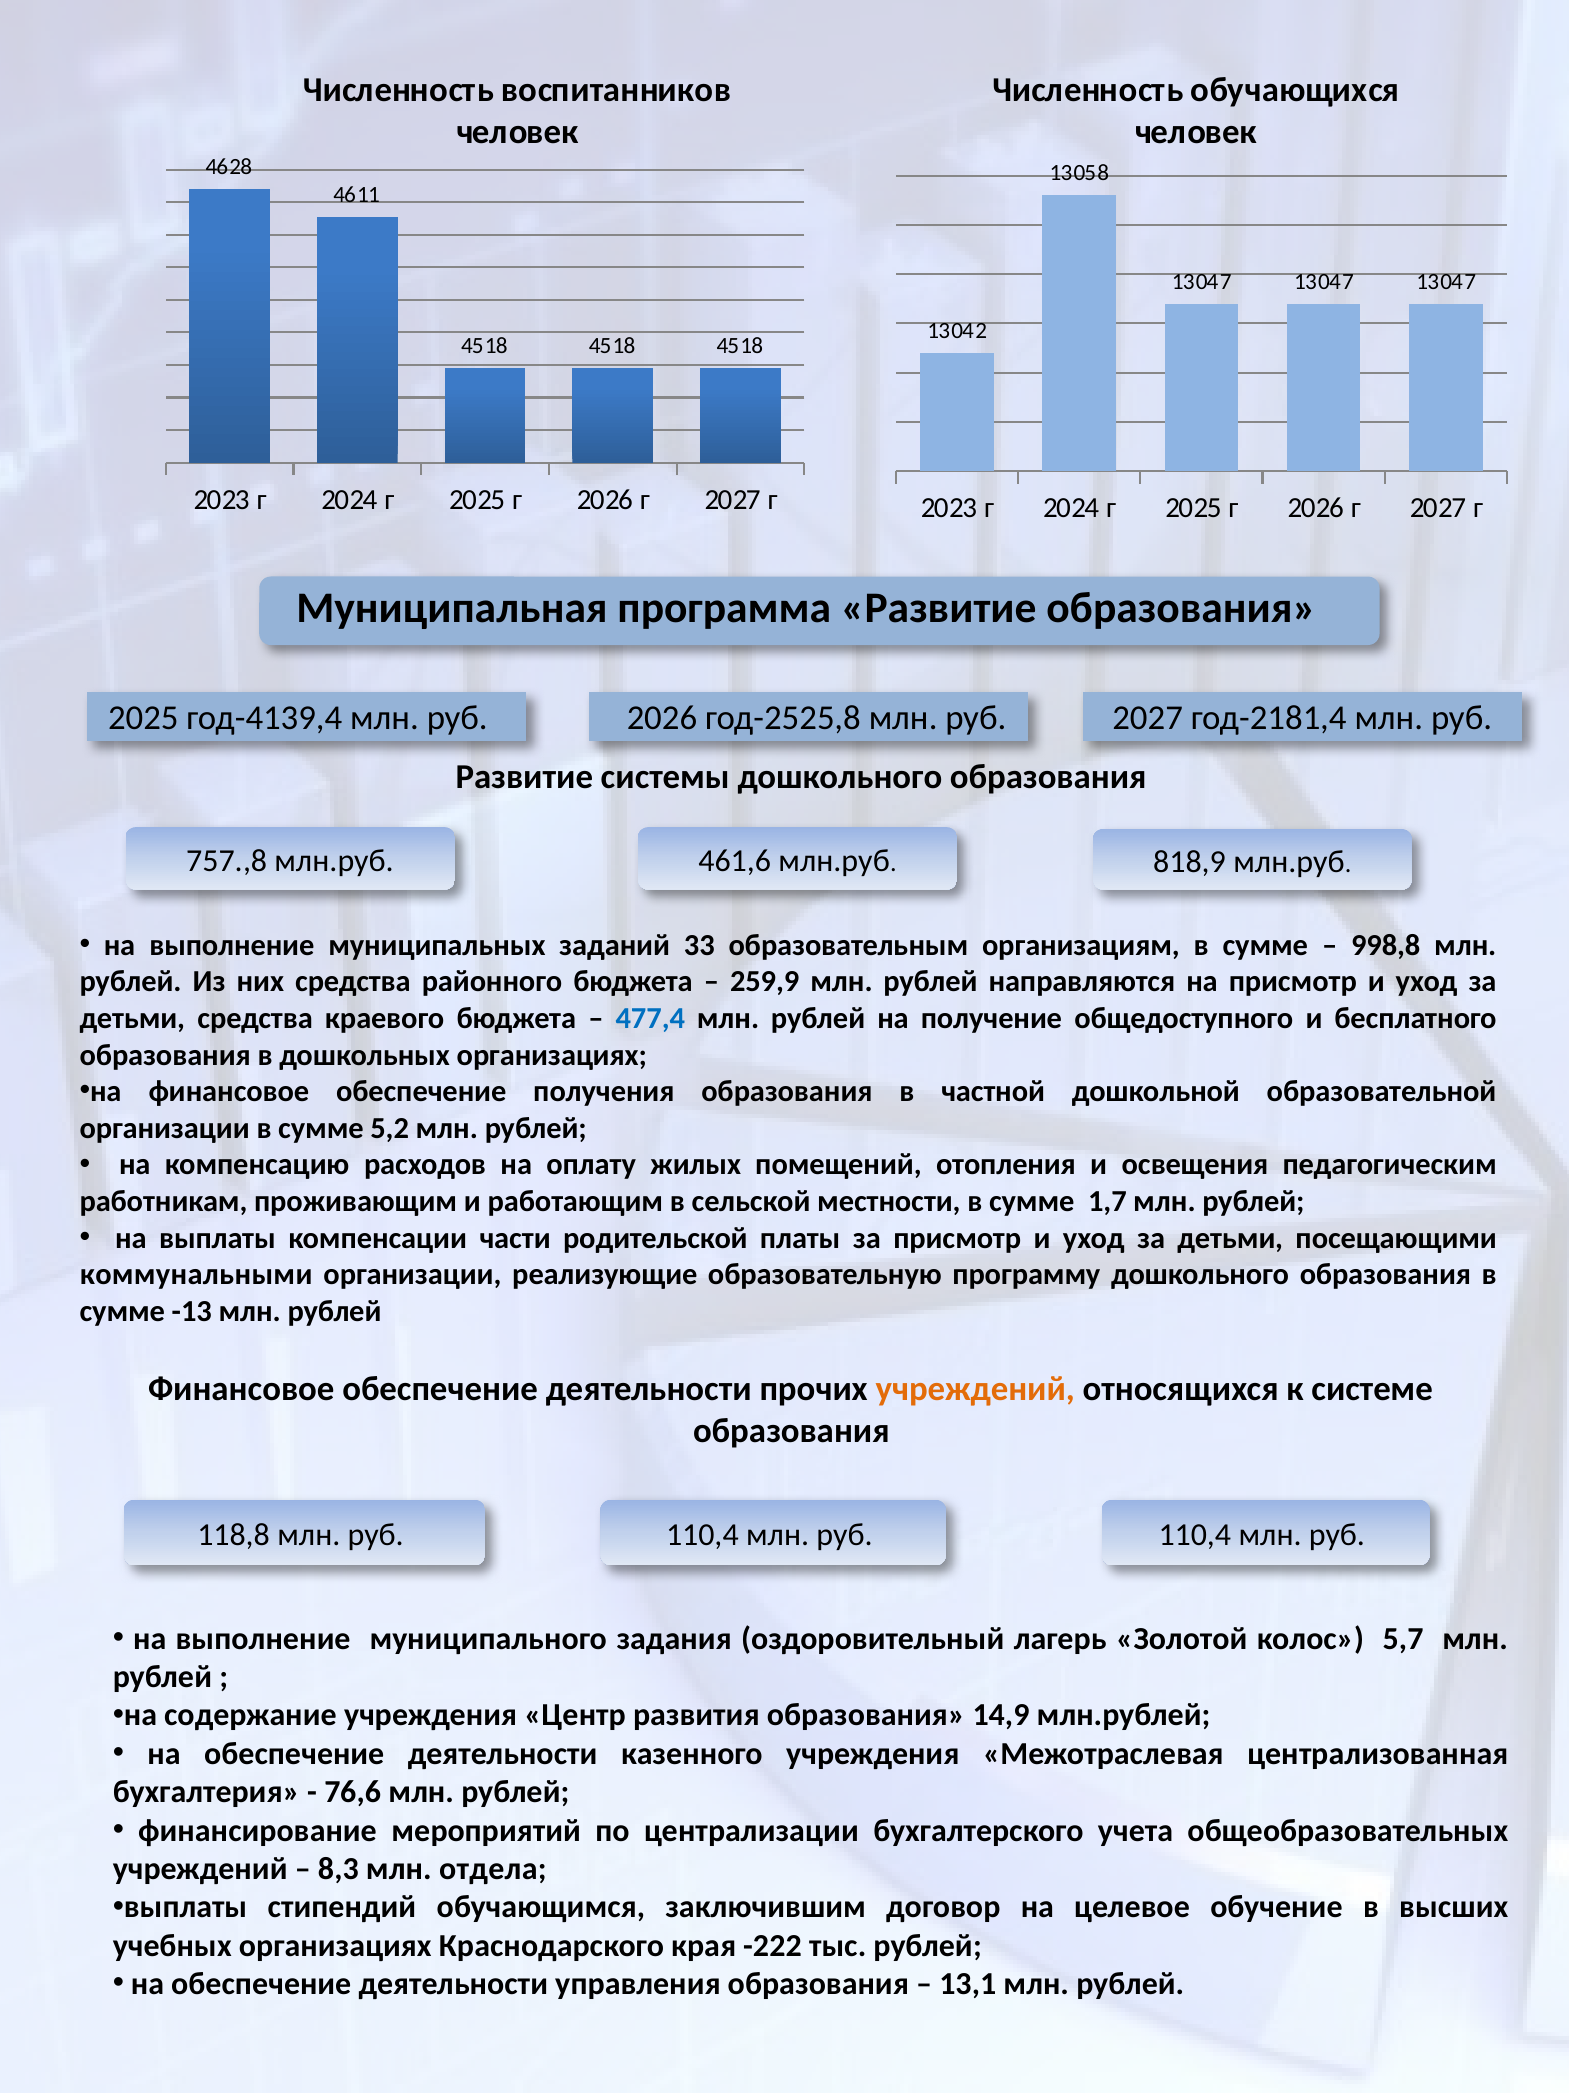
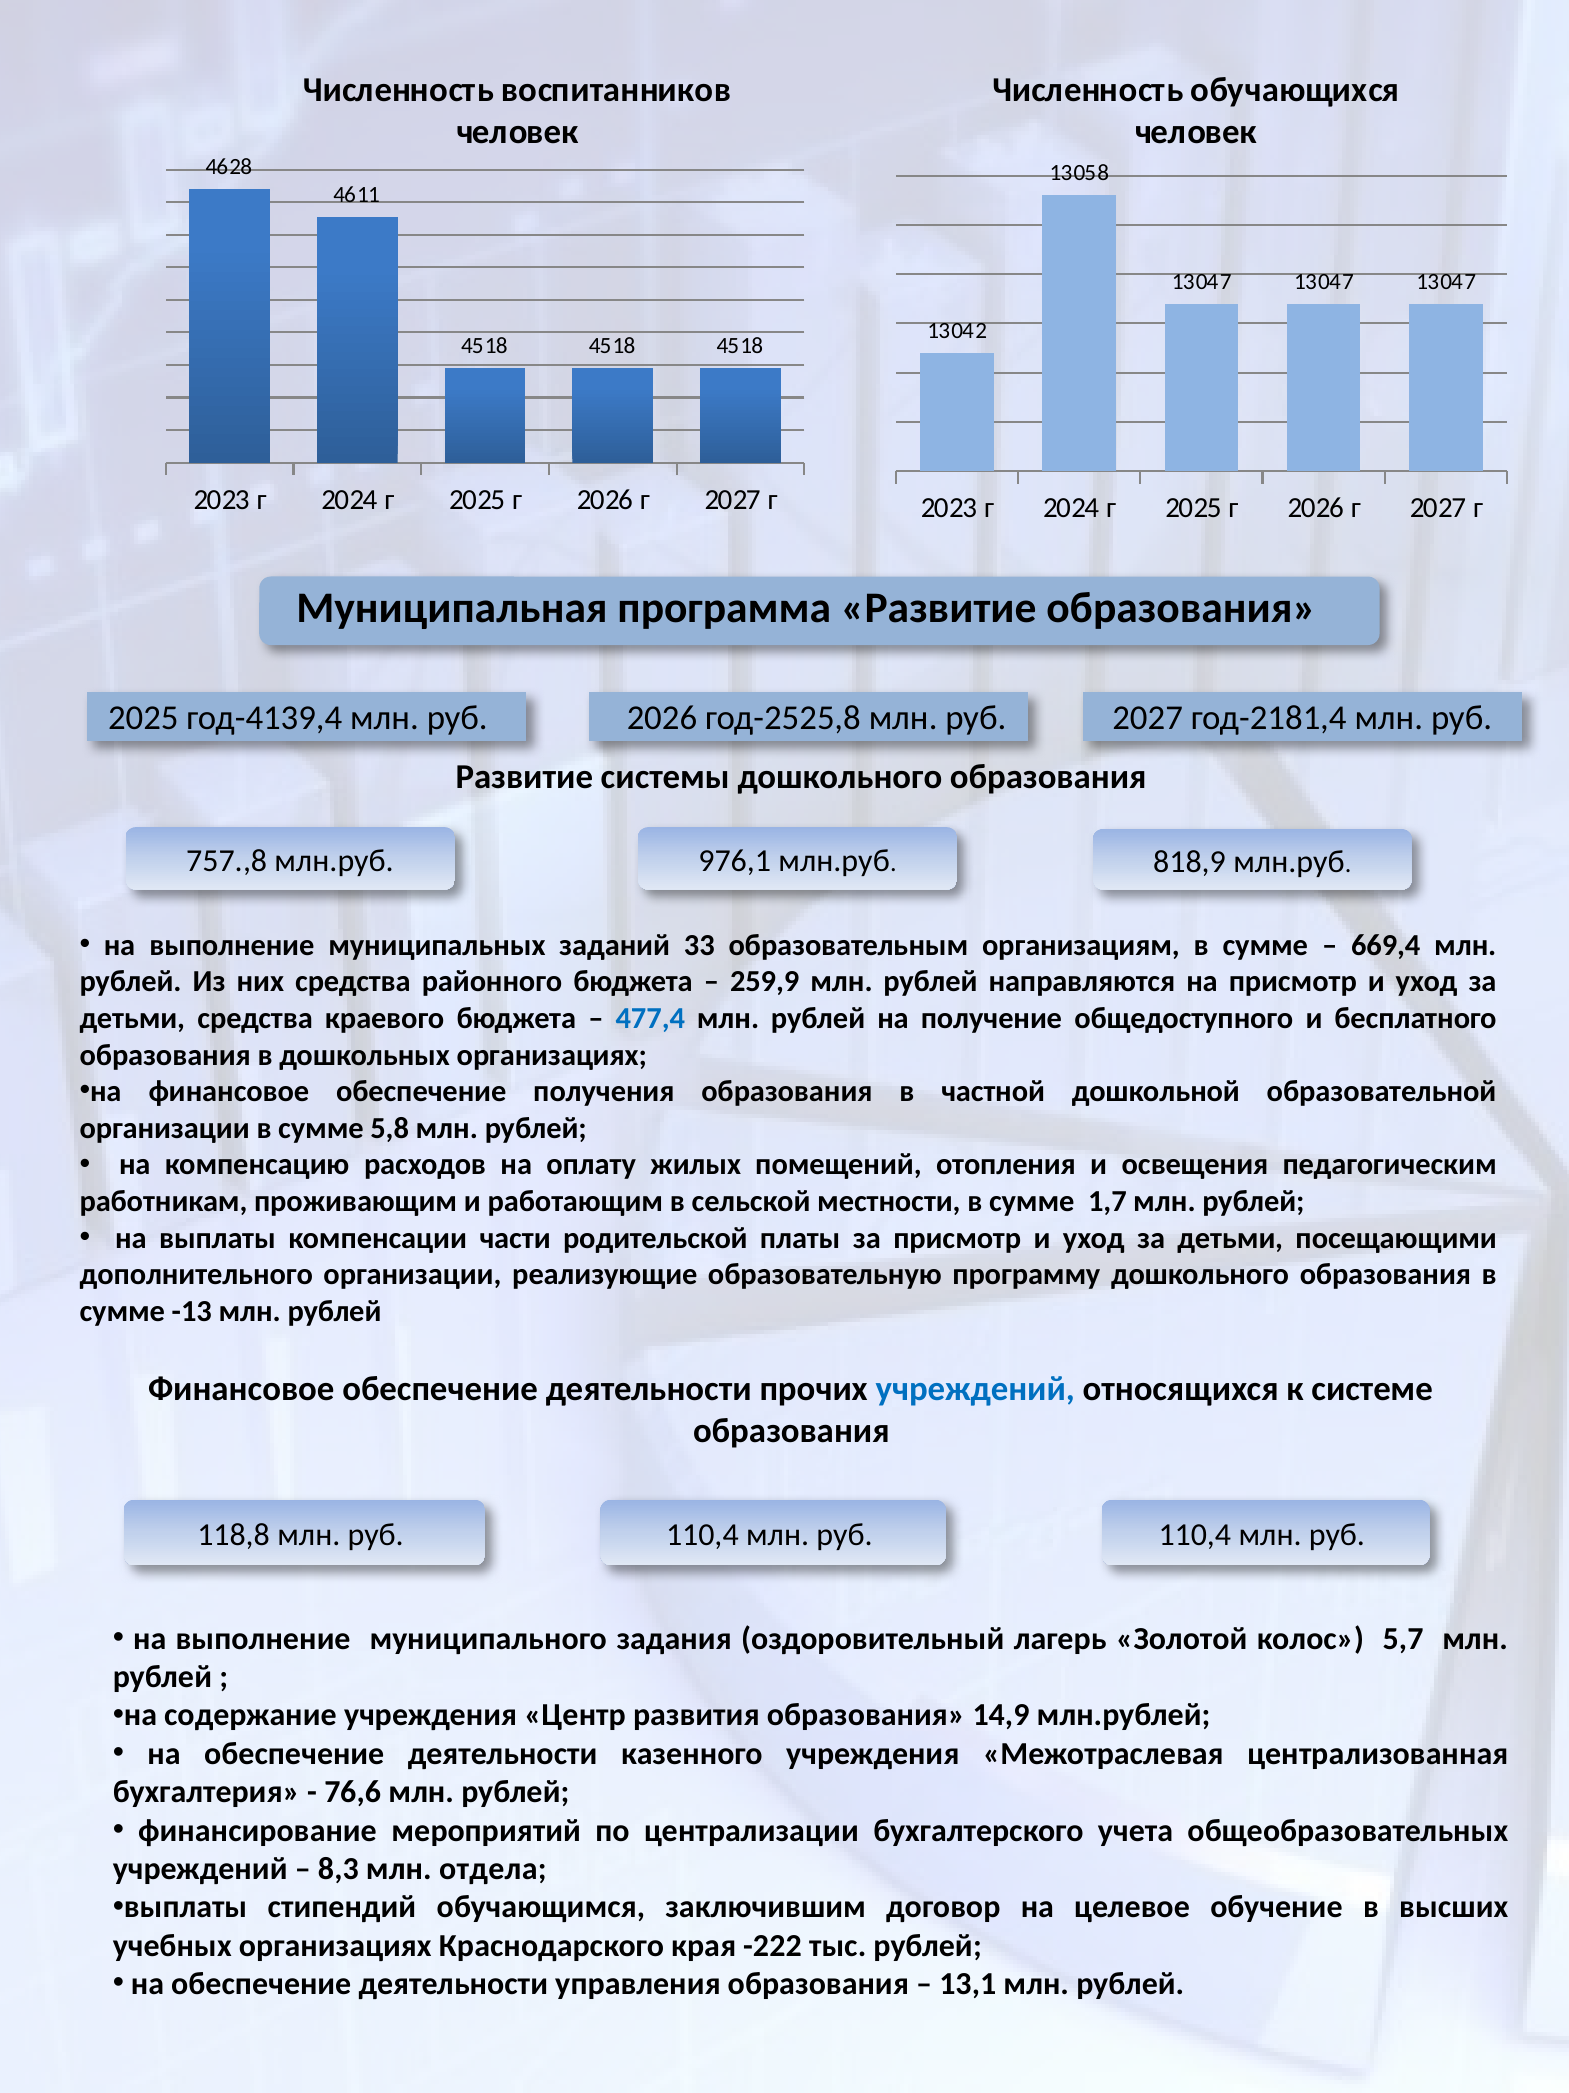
461,6: 461,6 -> 976,1
998,8: 998,8 -> 669,4
5,2: 5,2 -> 5,8
коммунальными: коммунальными -> дополнительного
учреждений at (975, 1389) colour: orange -> blue
